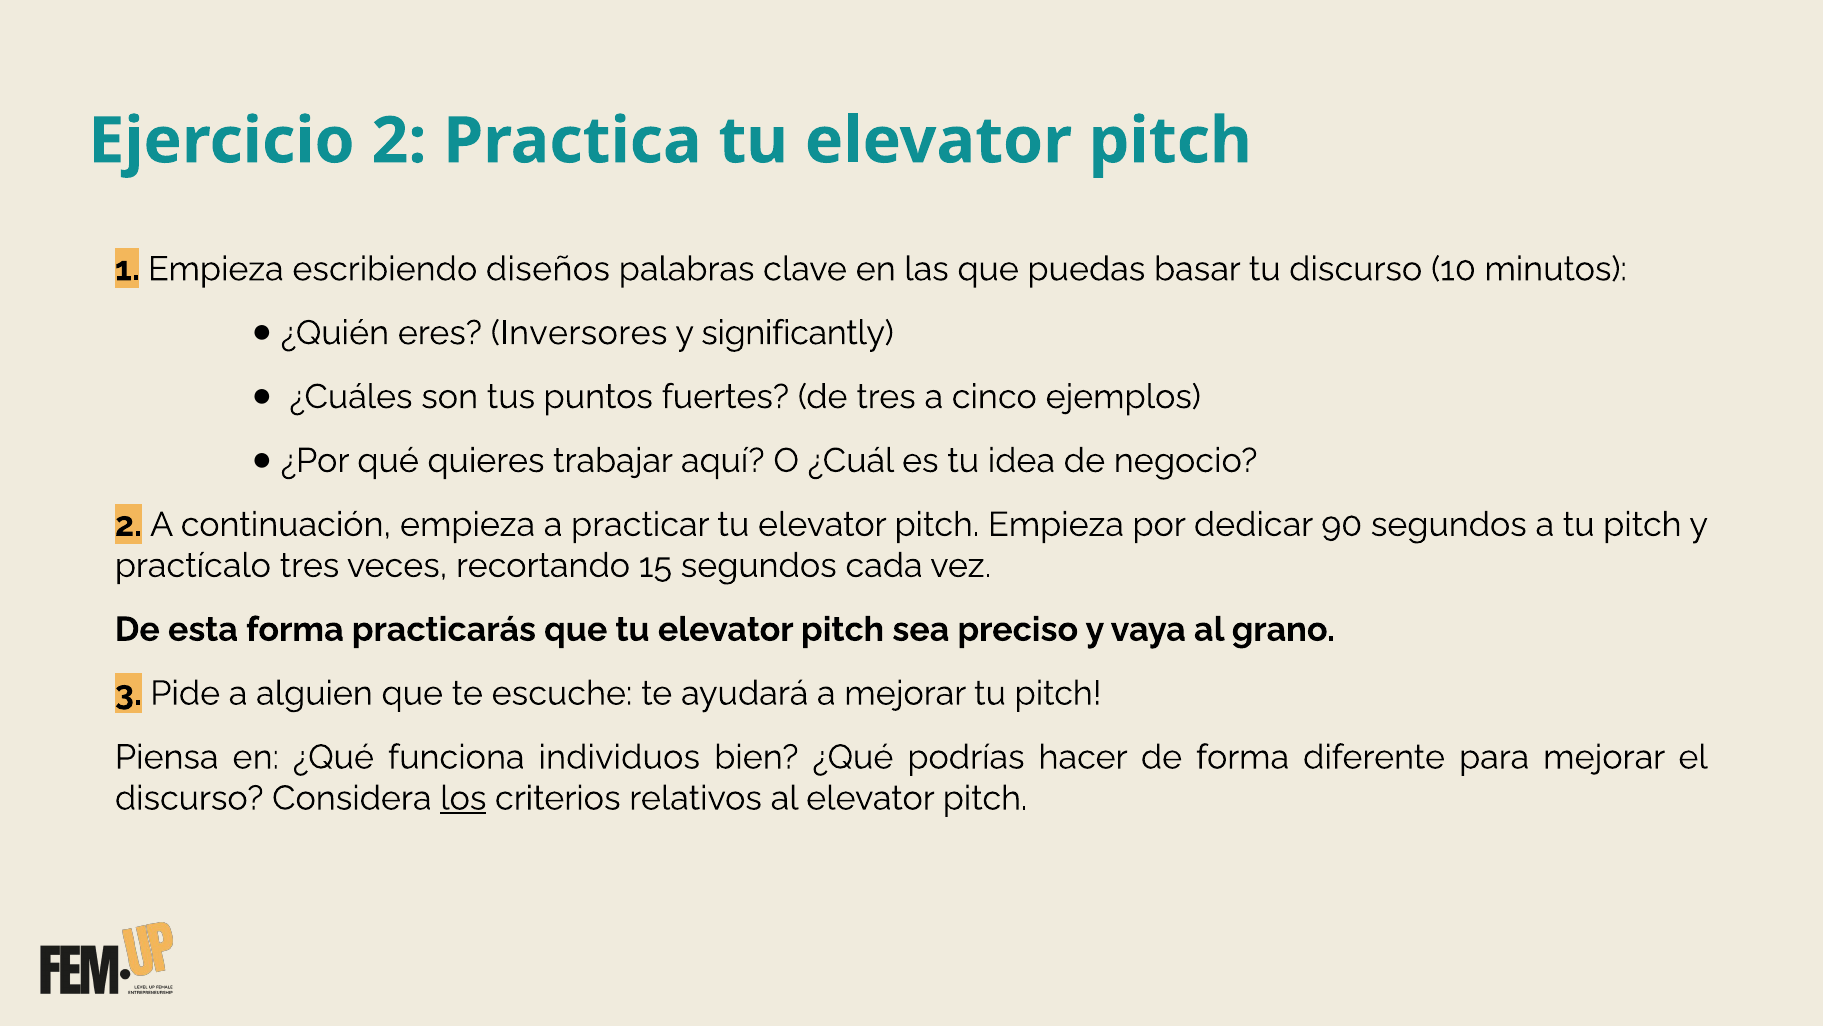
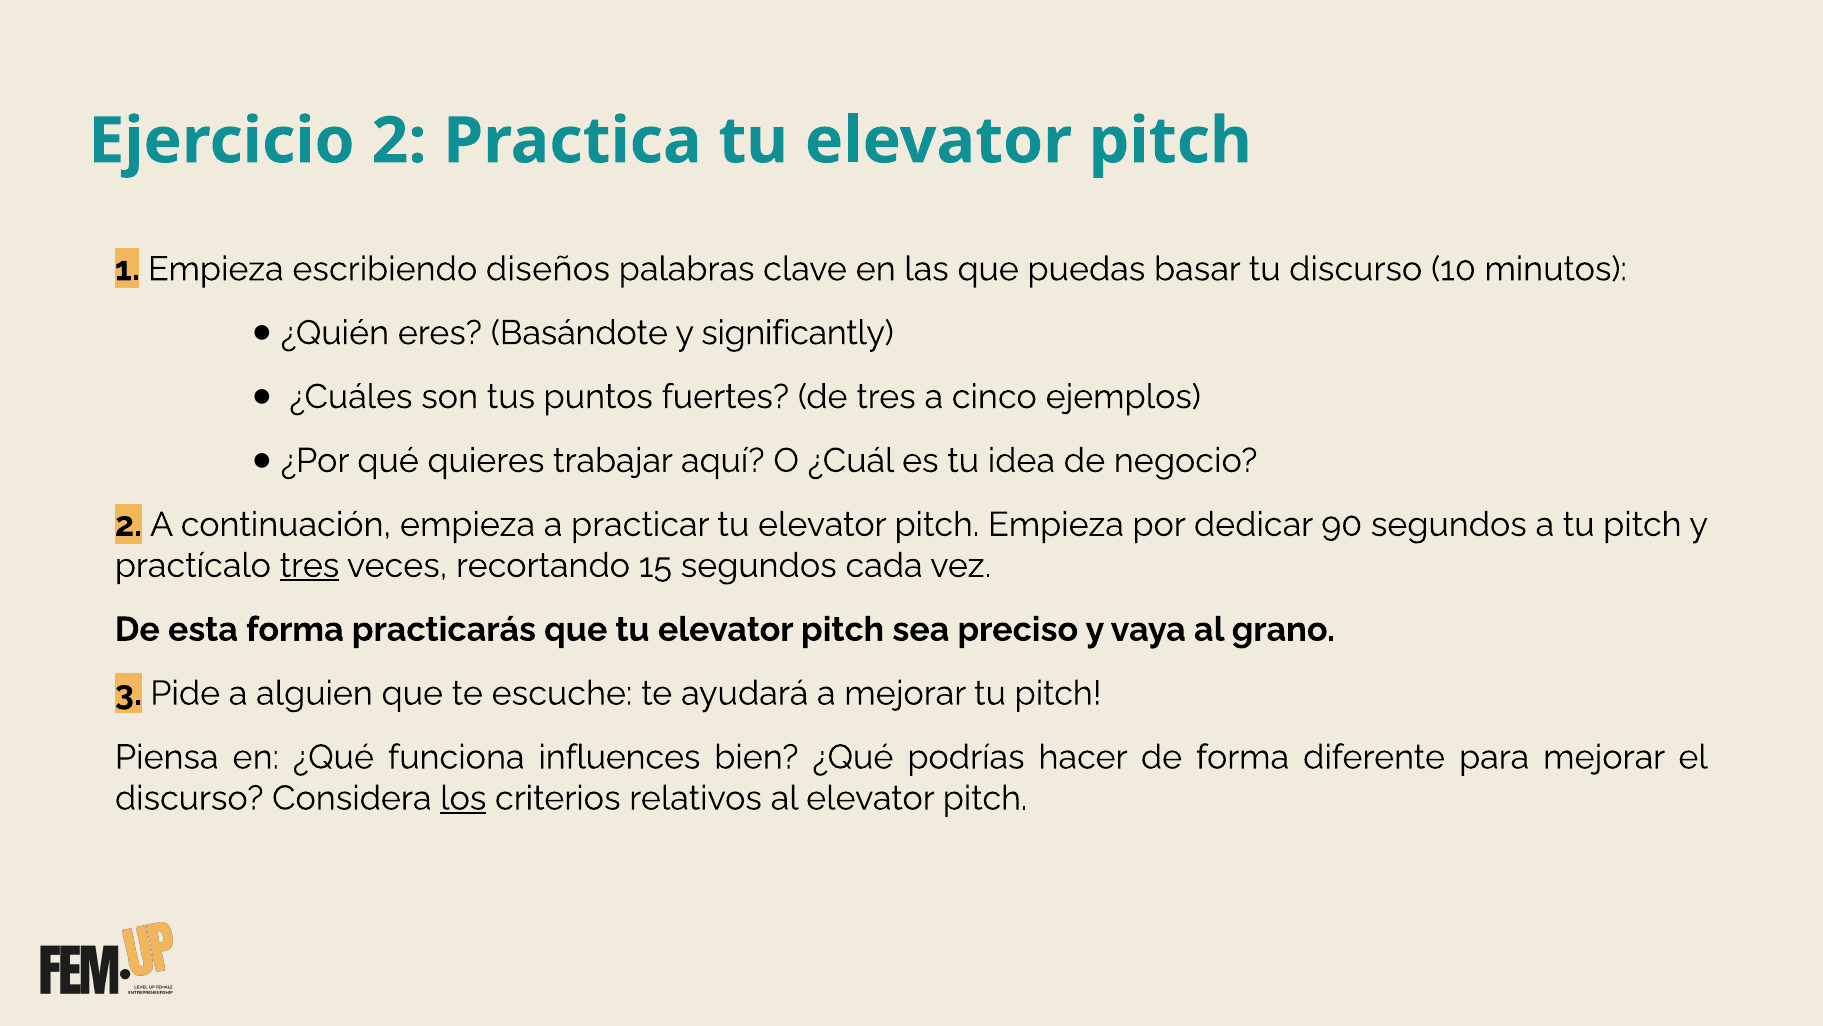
Inversores: Inversores -> Basándote
tres at (309, 565) underline: none -> present
individuos: individuos -> influences
